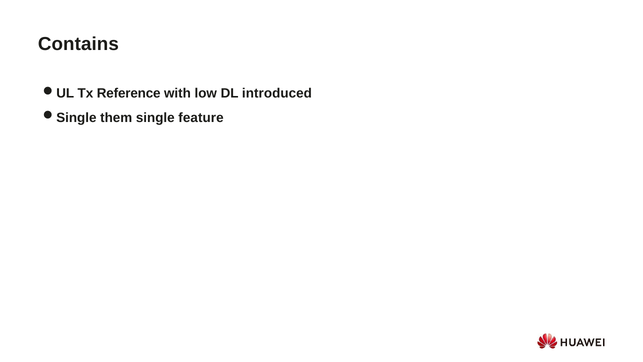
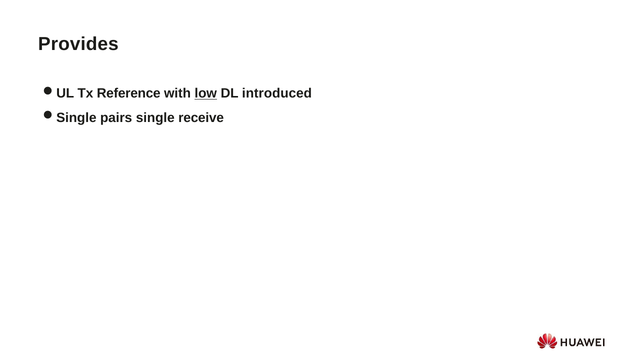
Contains: Contains -> Provides
low underline: none -> present
them: them -> pairs
feature: feature -> receive
